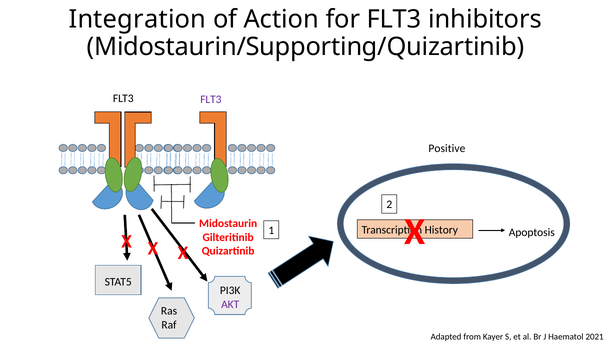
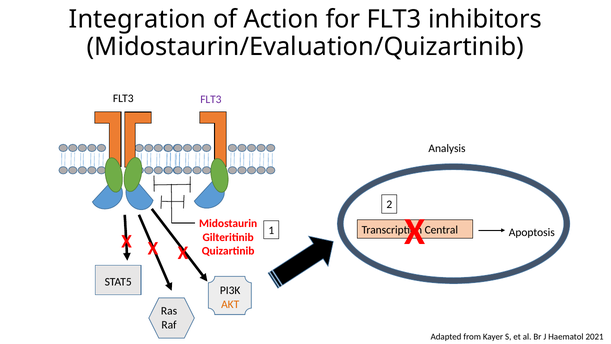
Midostaurin/Supporting/Quizartinib: Midostaurin/Supporting/Quizartinib -> Midostaurin/Evaluation/Quizartinib
Positive: Positive -> Analysis
History: History -> Central
AKT colour: purple -> orange
